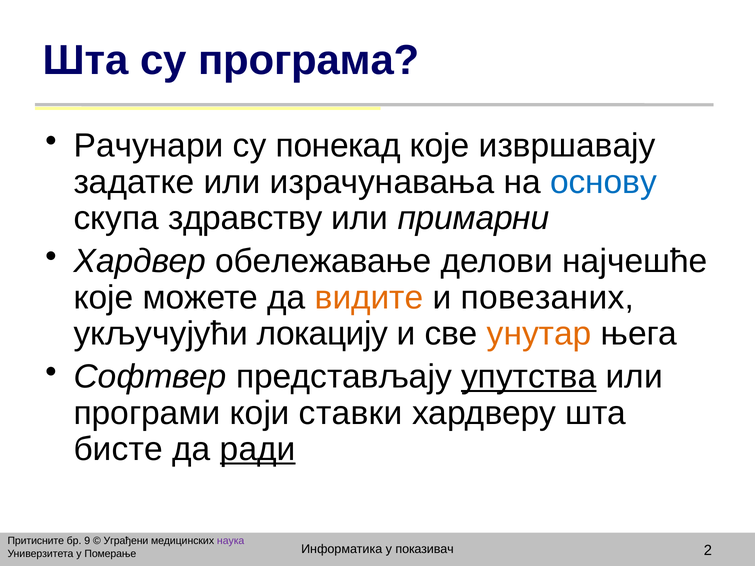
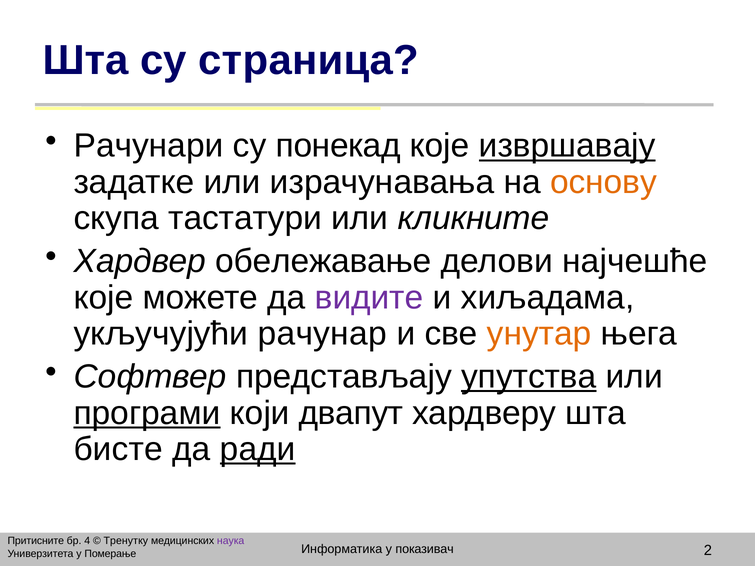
програма: програма -> страница
извршавају underline: none -> present
основу colour: blue -> orange
здравству: здравству -> тастатури
примарни: примарни -> кликните
видите colour: orange -> purple
повезаних: повезаних -> хиљадама
локацију: локацију -> рачунар
програми underline: none -> present
ставки: ставки -> двапут
9: 9 -> 4
Уграђени: Уграђени -> Тренутку
